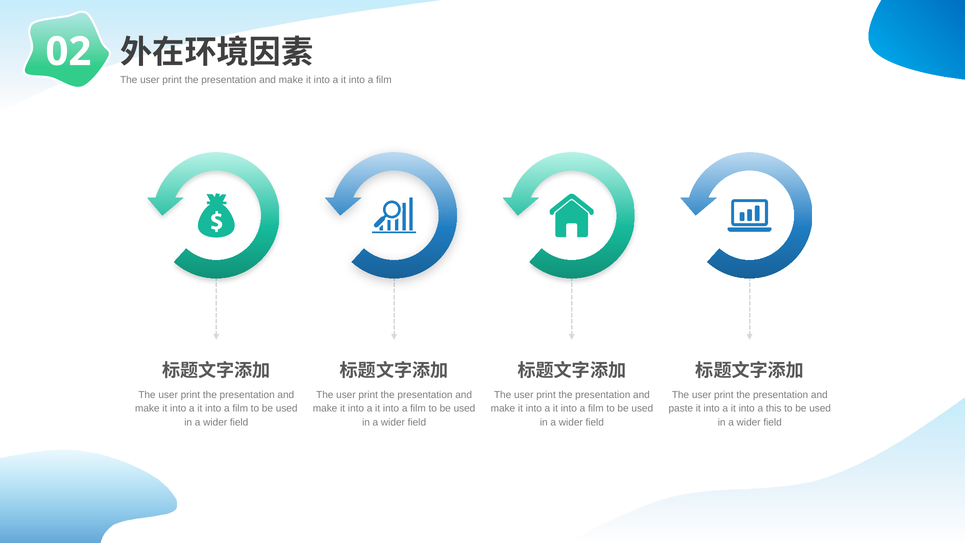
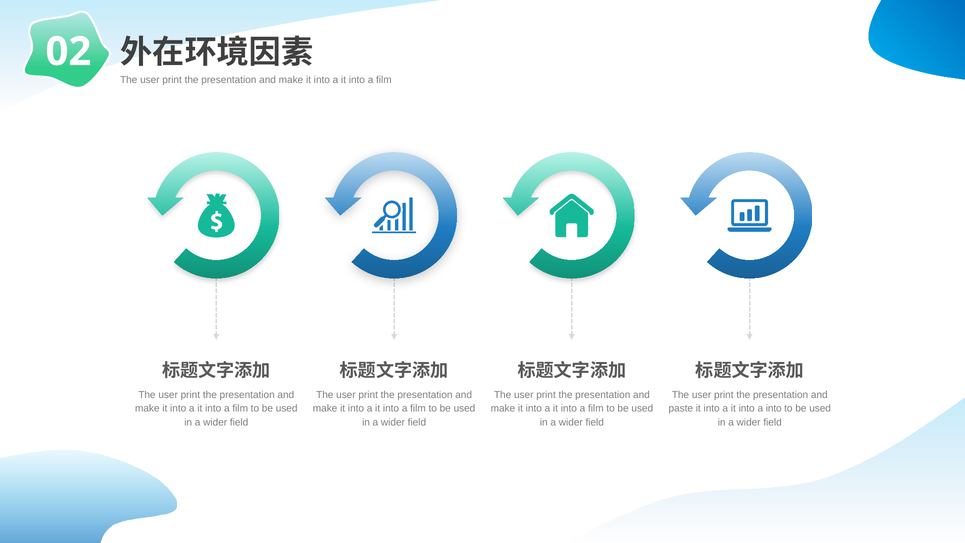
a this: this -> into
